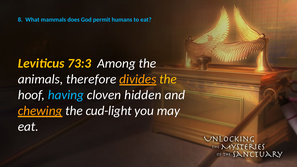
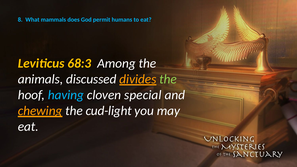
73:3: 73:3 -> 68:3
therefore: therefore -> discussed
the at (168, 79) colour: yellow -> light green
hidden: hidden -> special
